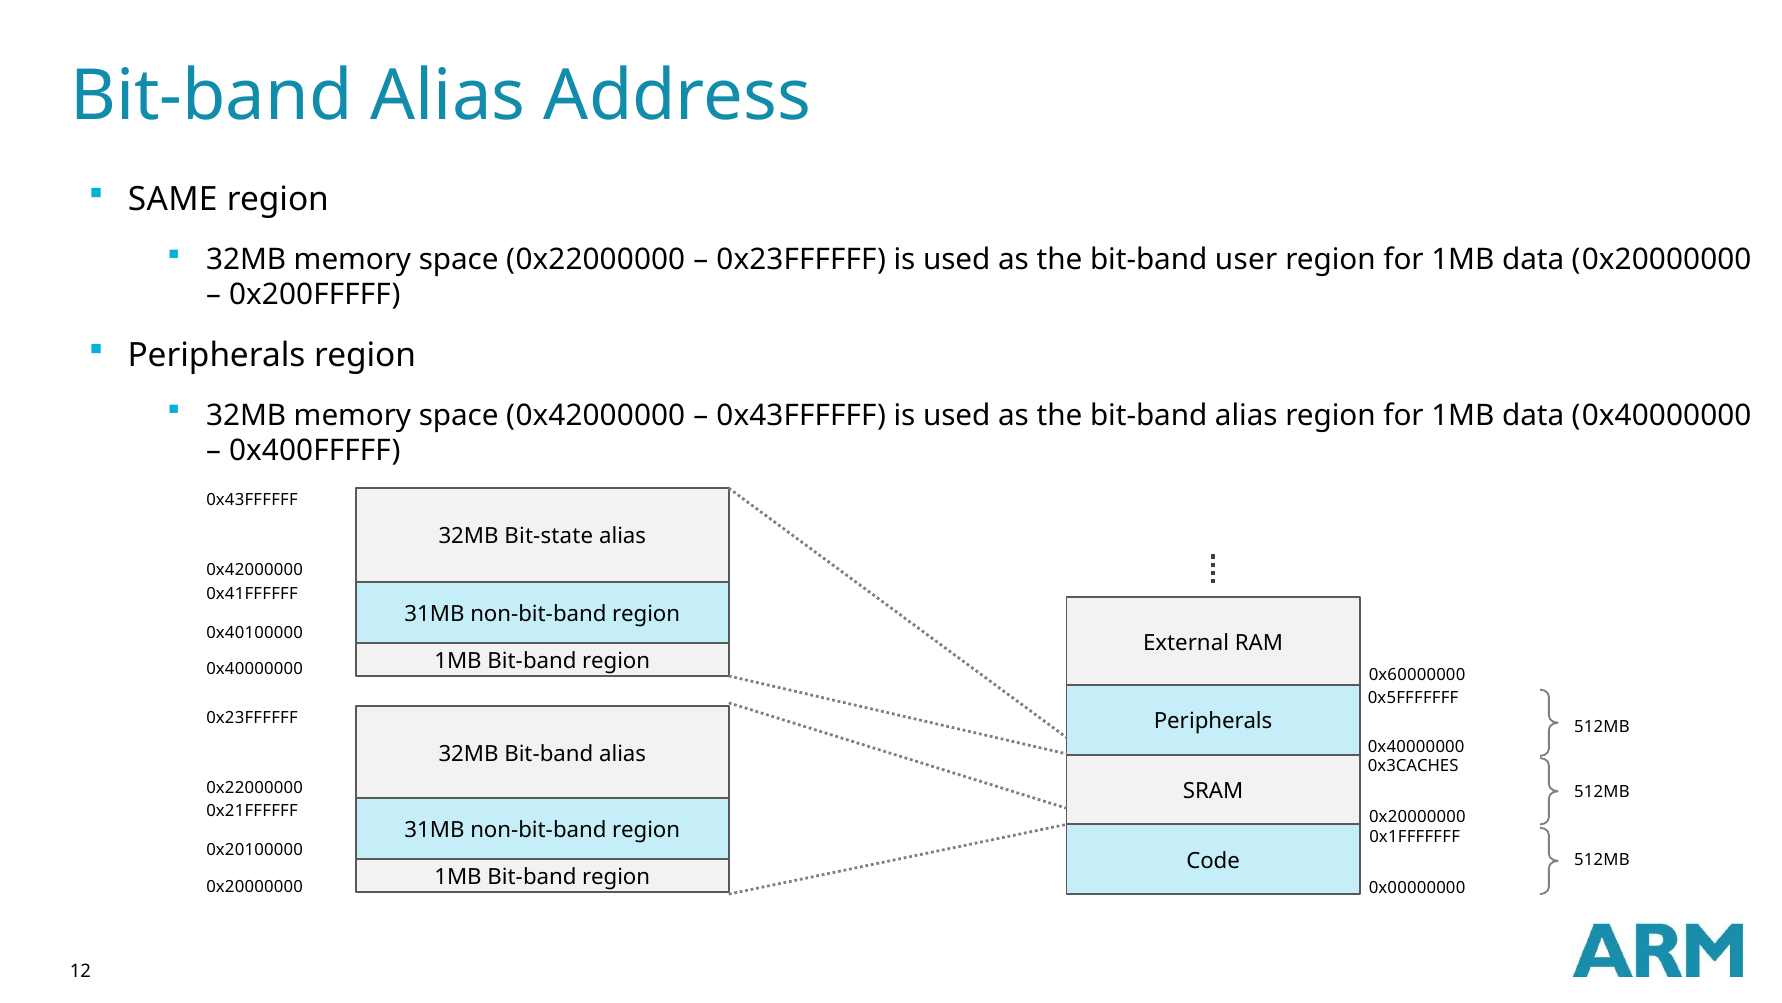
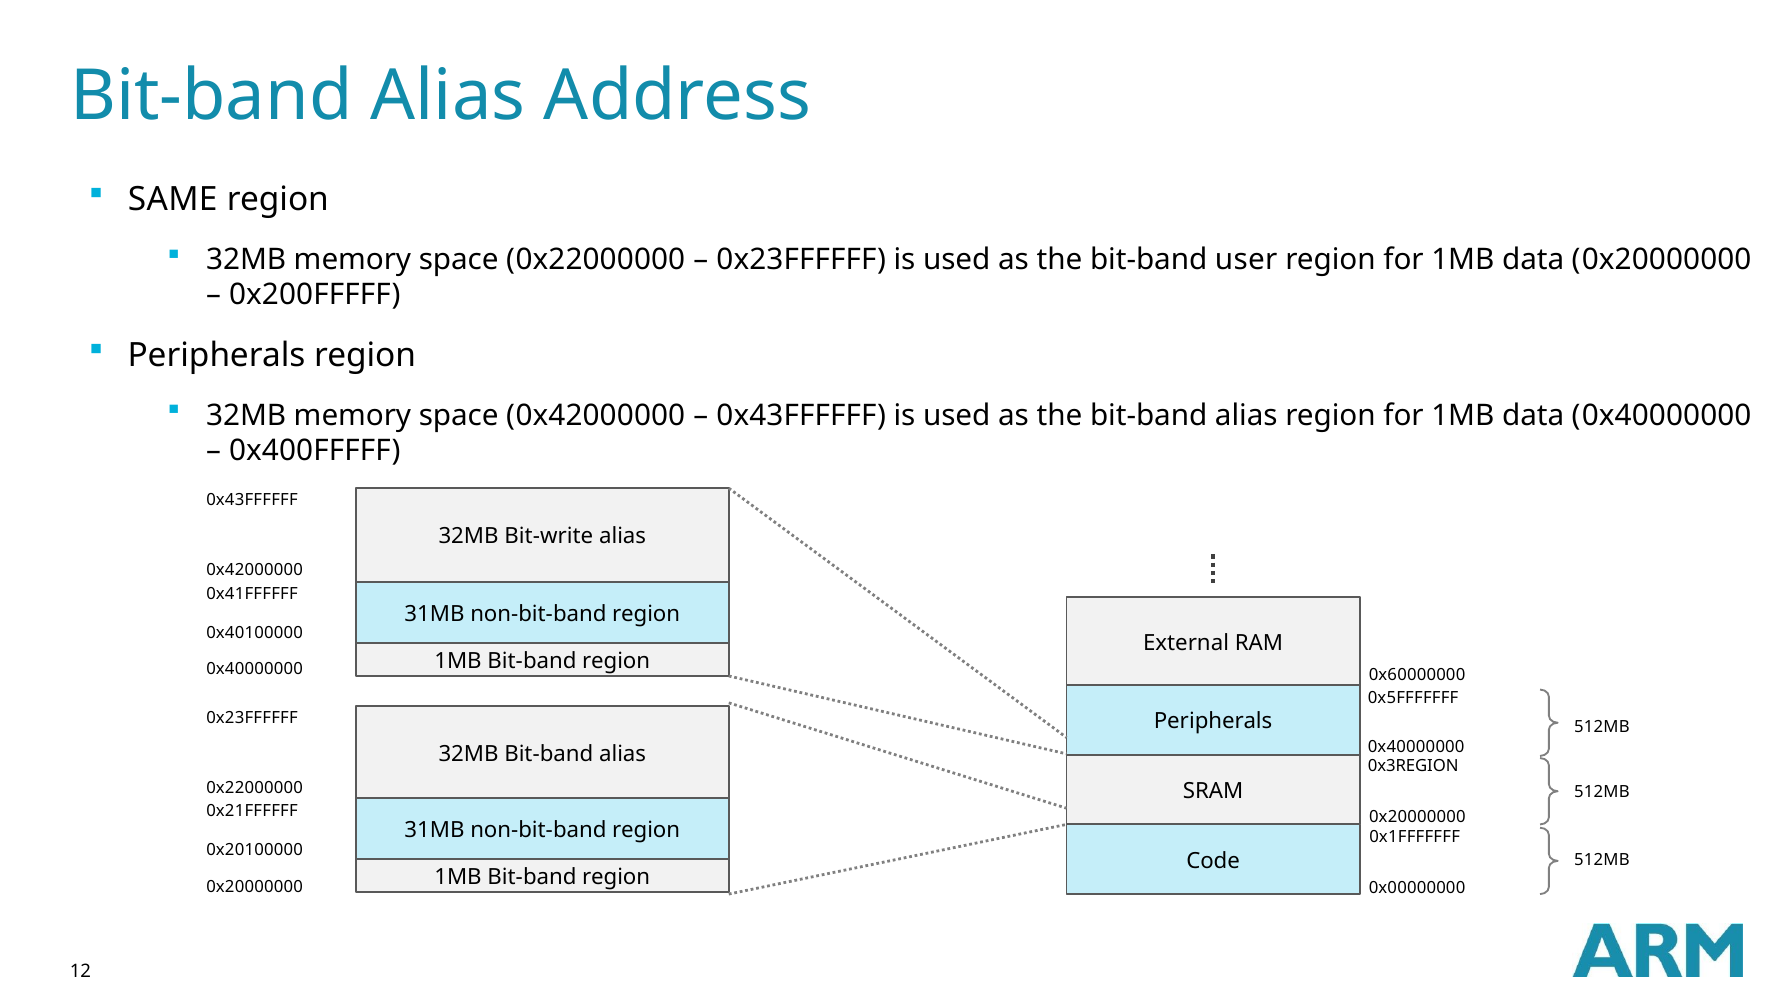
Bit-state: Bit-state -> Bit-write
0x3CACHES: 0x3CACHES -> 0x3REGION
